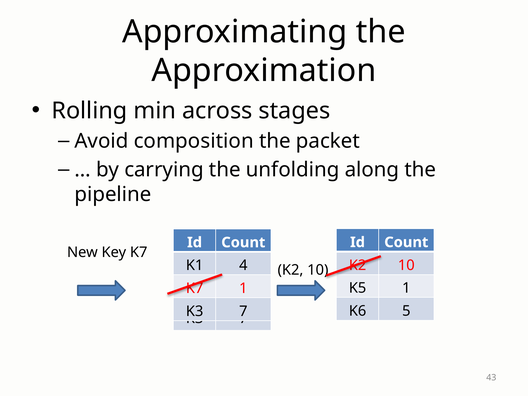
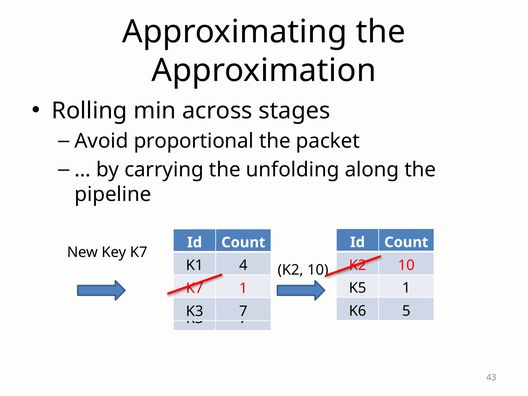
composition: composition -> proportional
